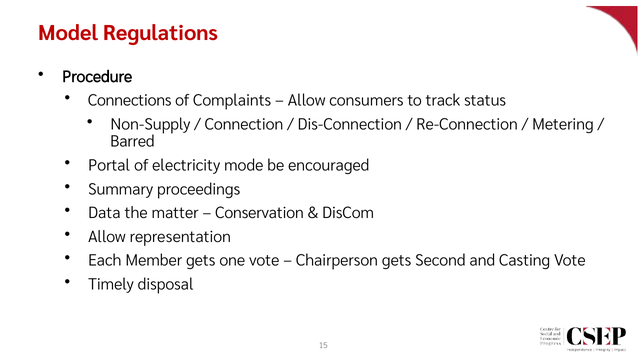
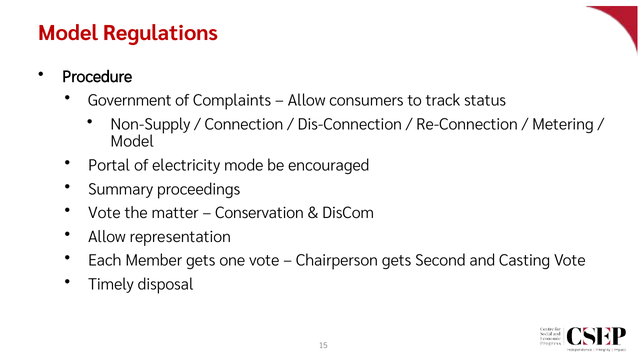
Connections: Connections -> Government
Barred at (132, 142): Barred -> Model
Data at (104, 213): Data -> Vote
